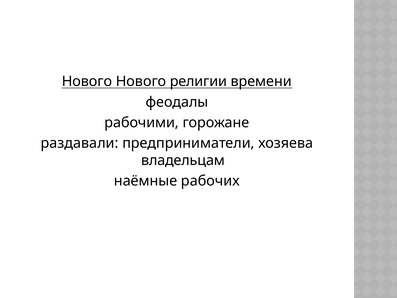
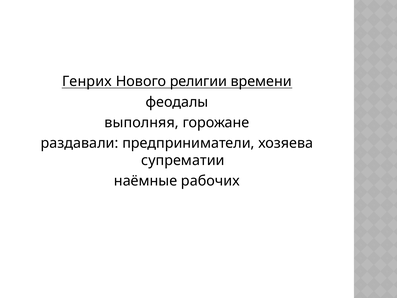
Нового at (87, 81): Нового -> Генрих
рабочими: рабочими -> выполняя
владельцам: владельцам -> супрематии
